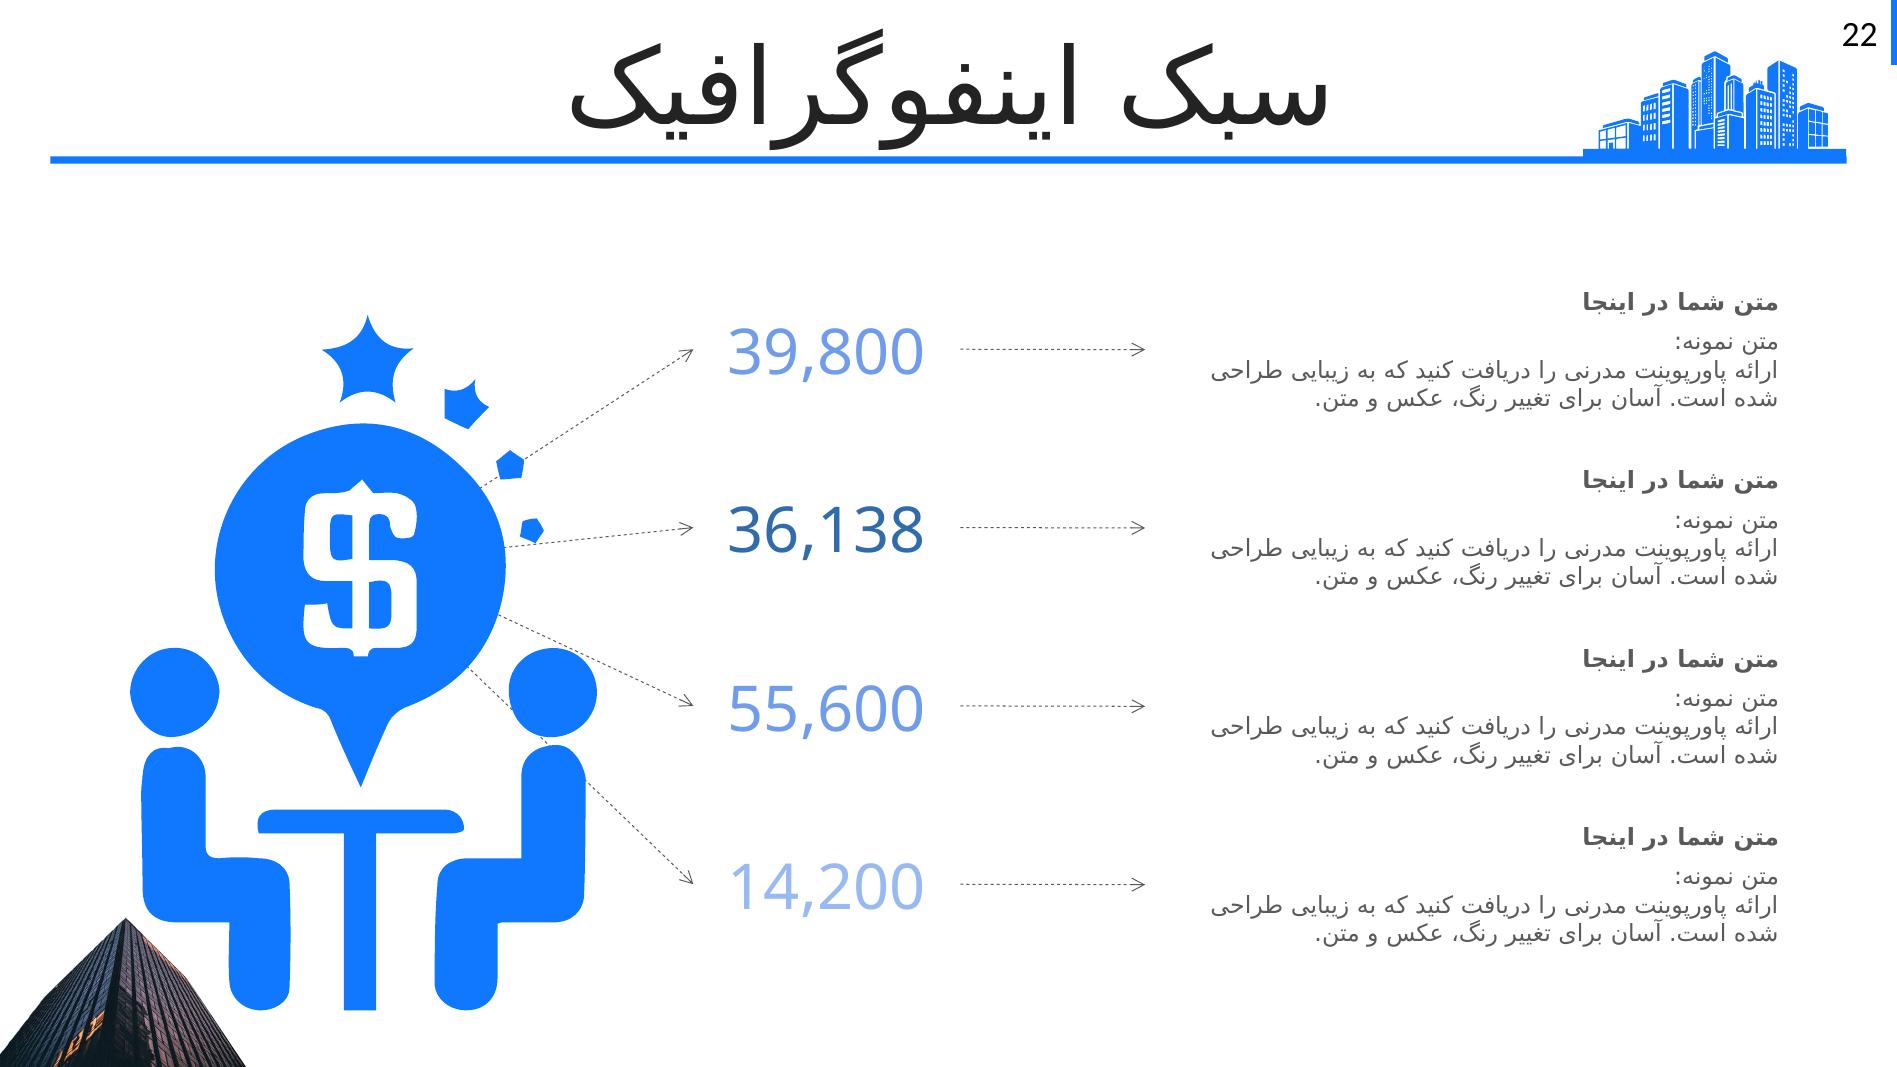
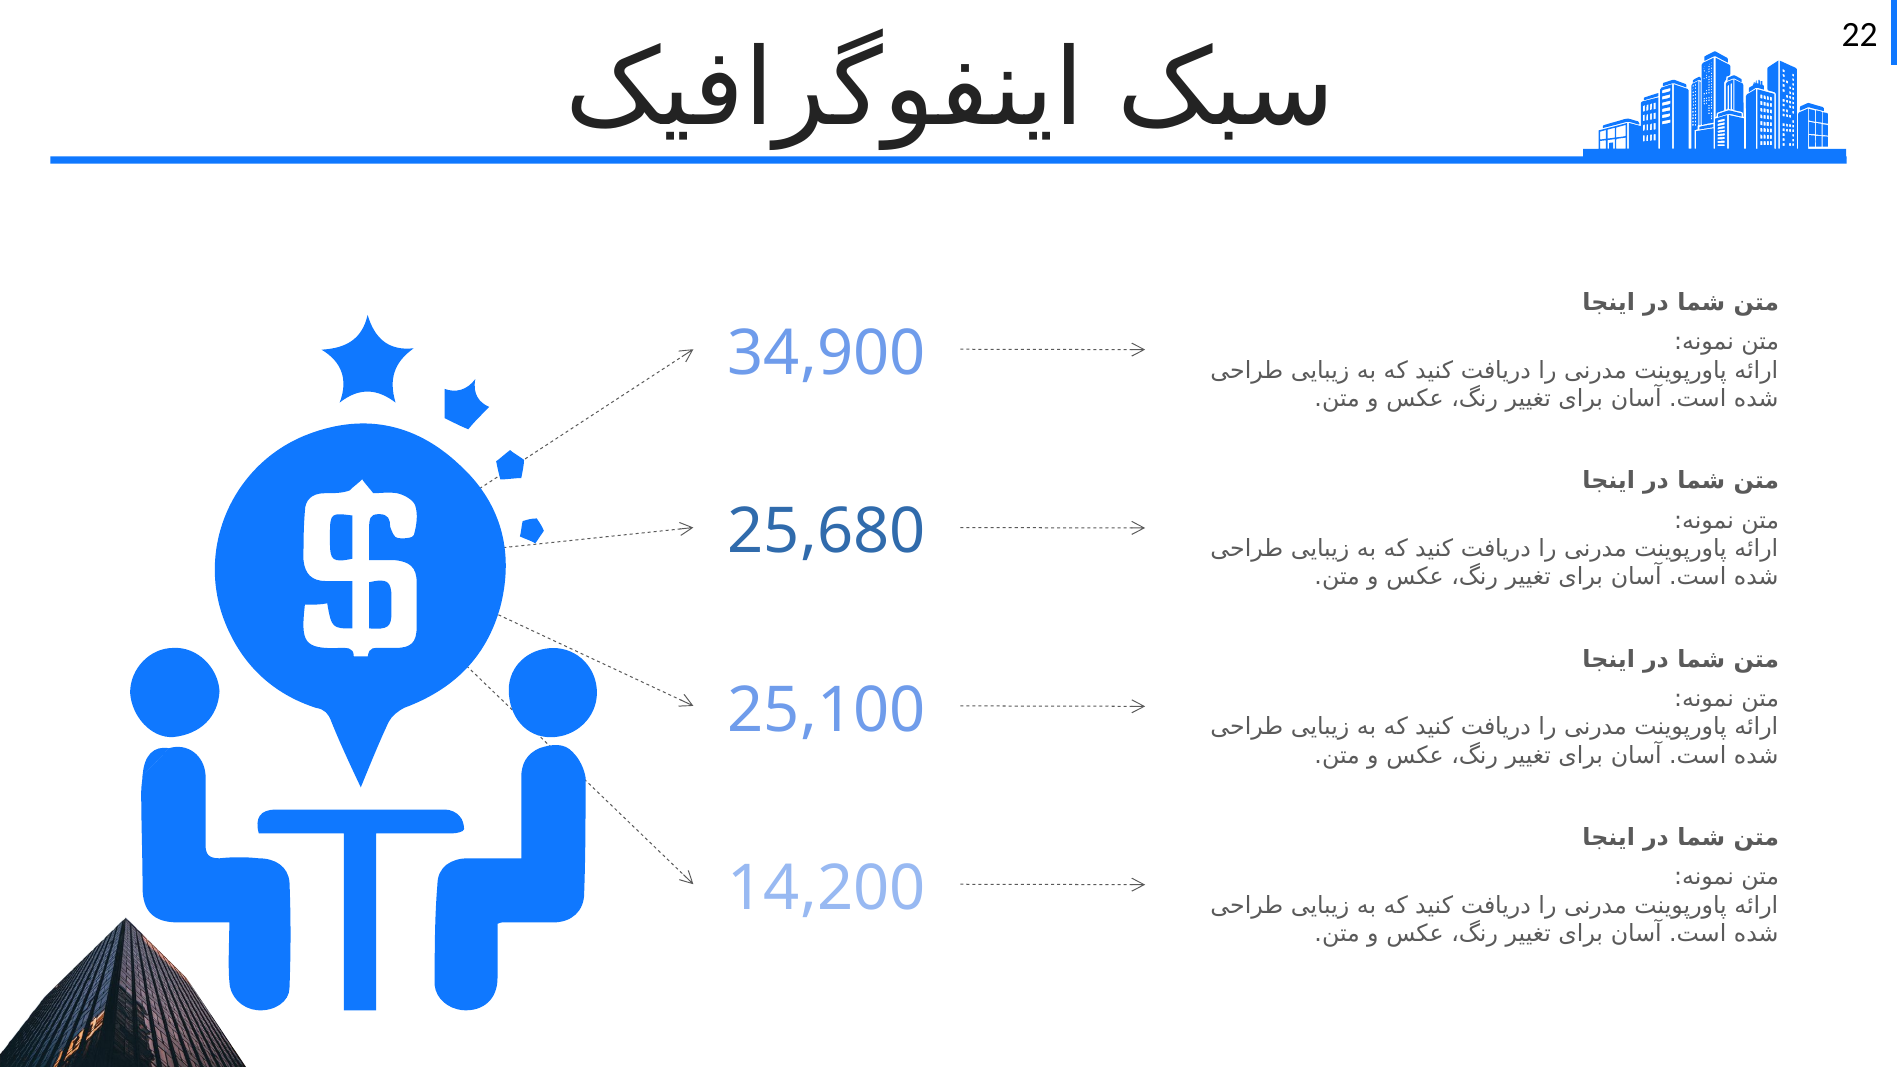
39,800: 39,800 -> 34,900
36,138: 36,138 -> 25,680
55,600: 55,600 -> 25,100
